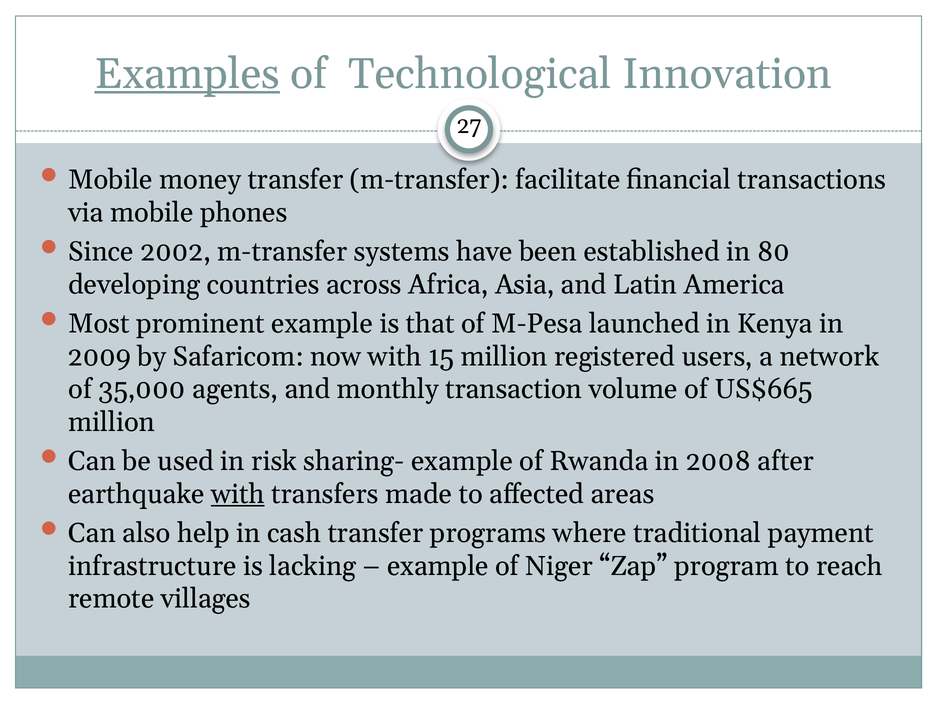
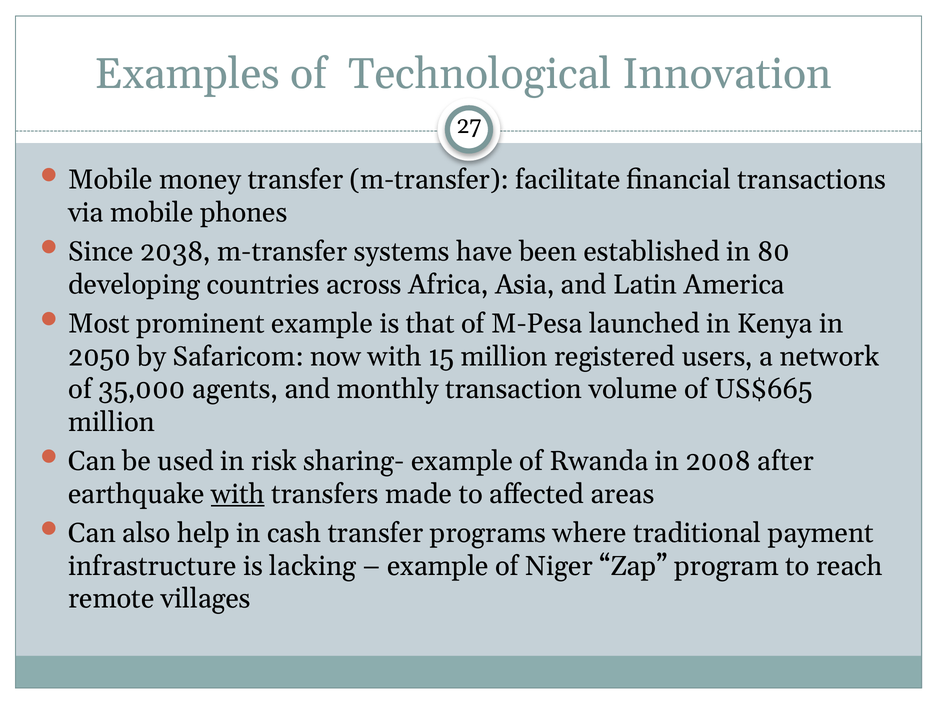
Examples underline: present -> none
2002: 2002 -> 2038
2009: 2009 -> 2050
